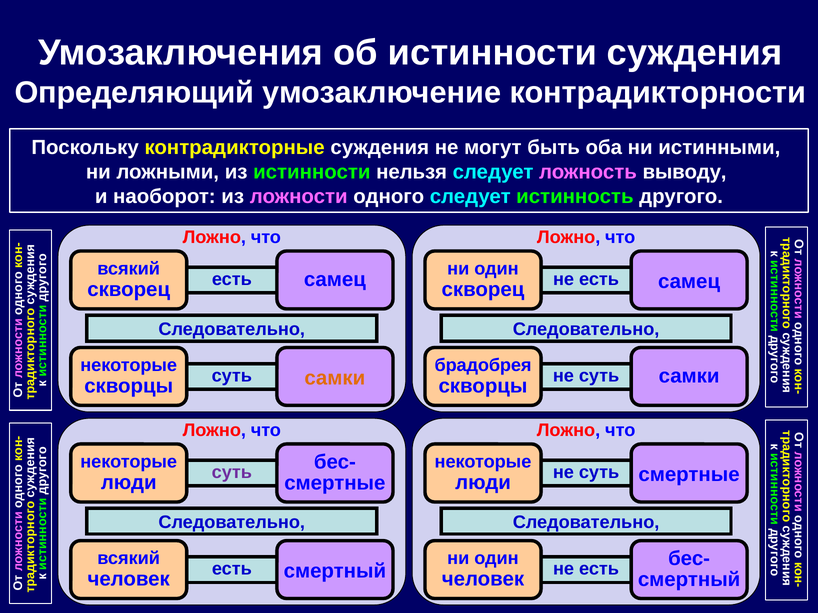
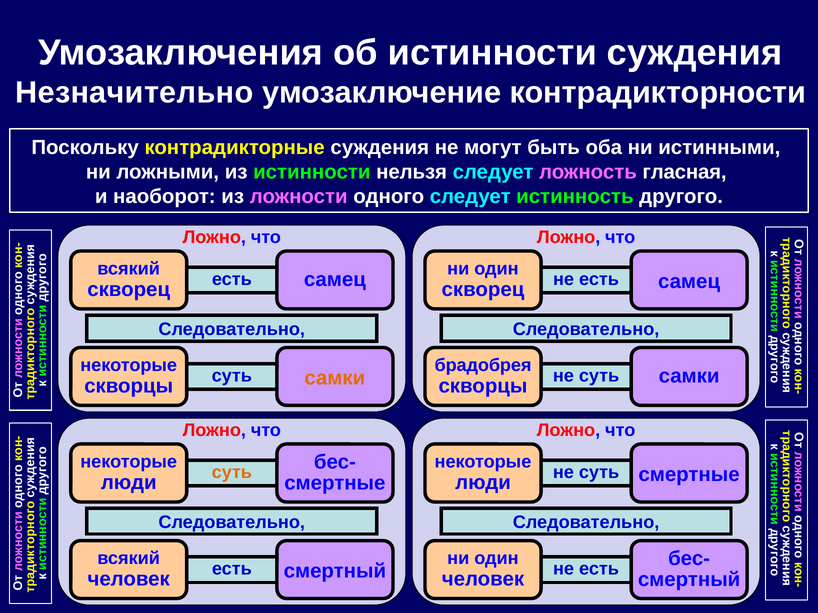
Определяющий: Определяющий -> Незначительно
выводу: выводу -> гласная
суть at (232, 473) colour: purple -> orange
